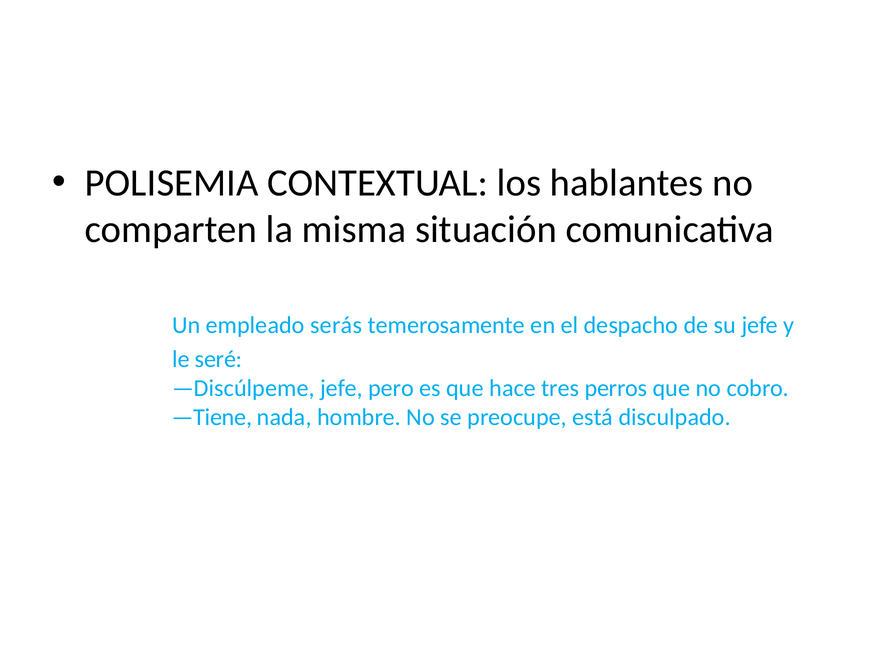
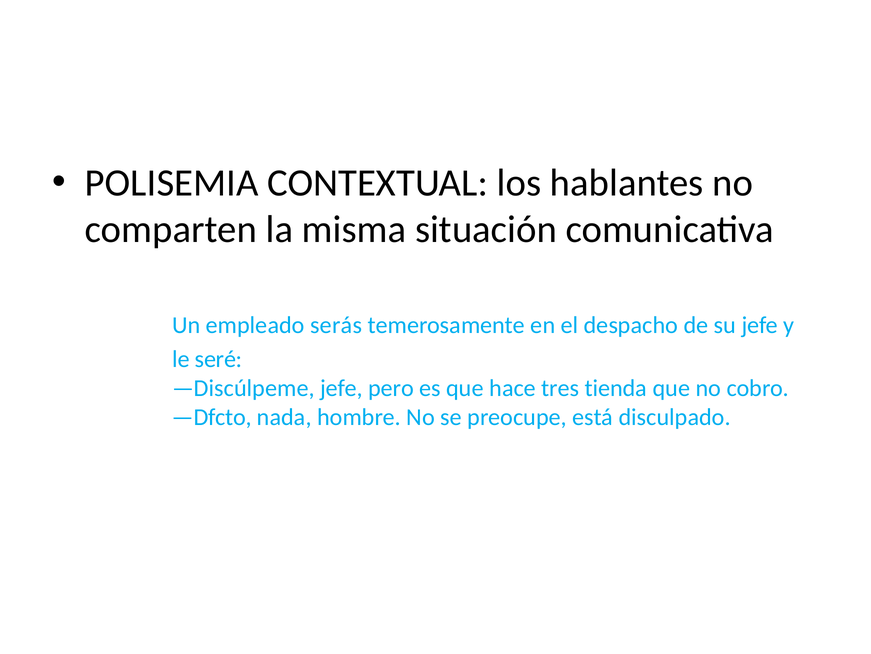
perros: perros -> tienda
—Tiene: —Tiene -> —Dfcto
